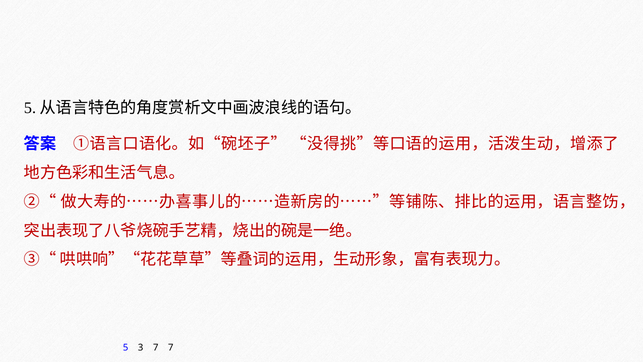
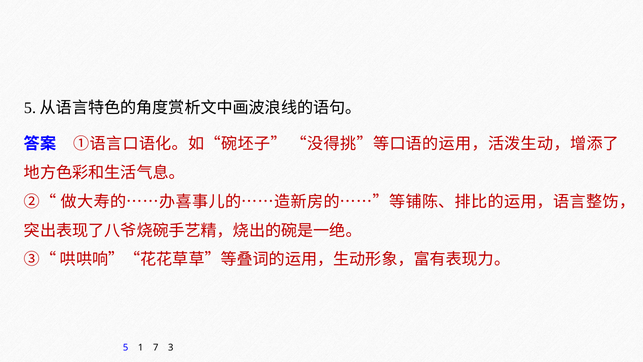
3: 3 -> 1
7 7: 7 -> 3
